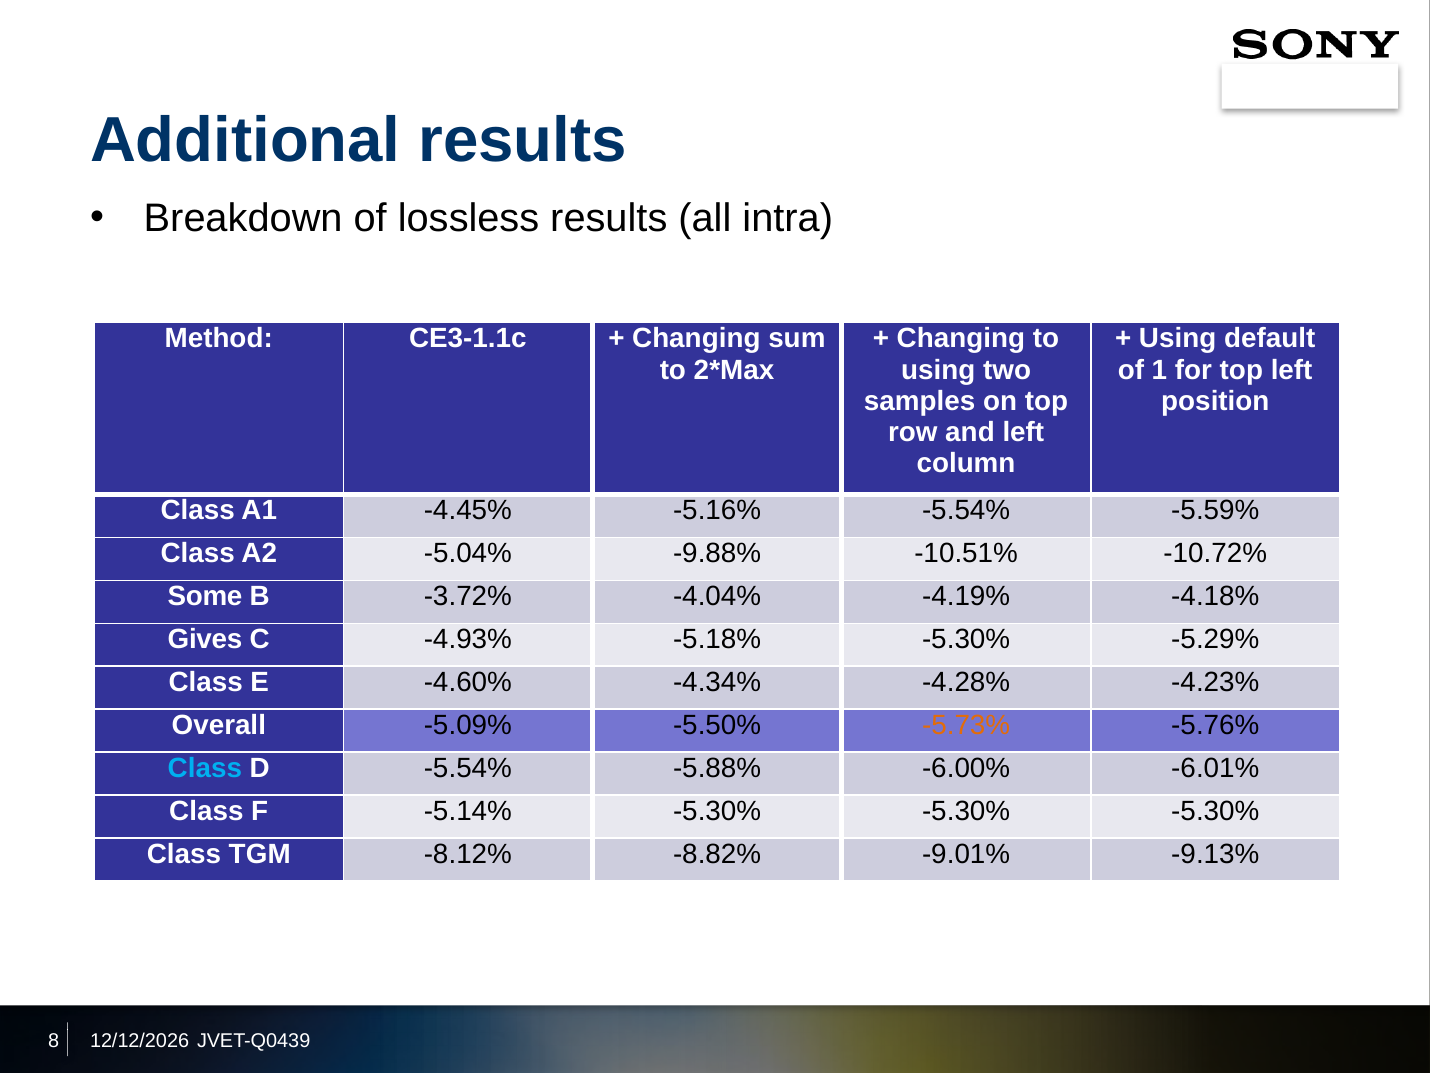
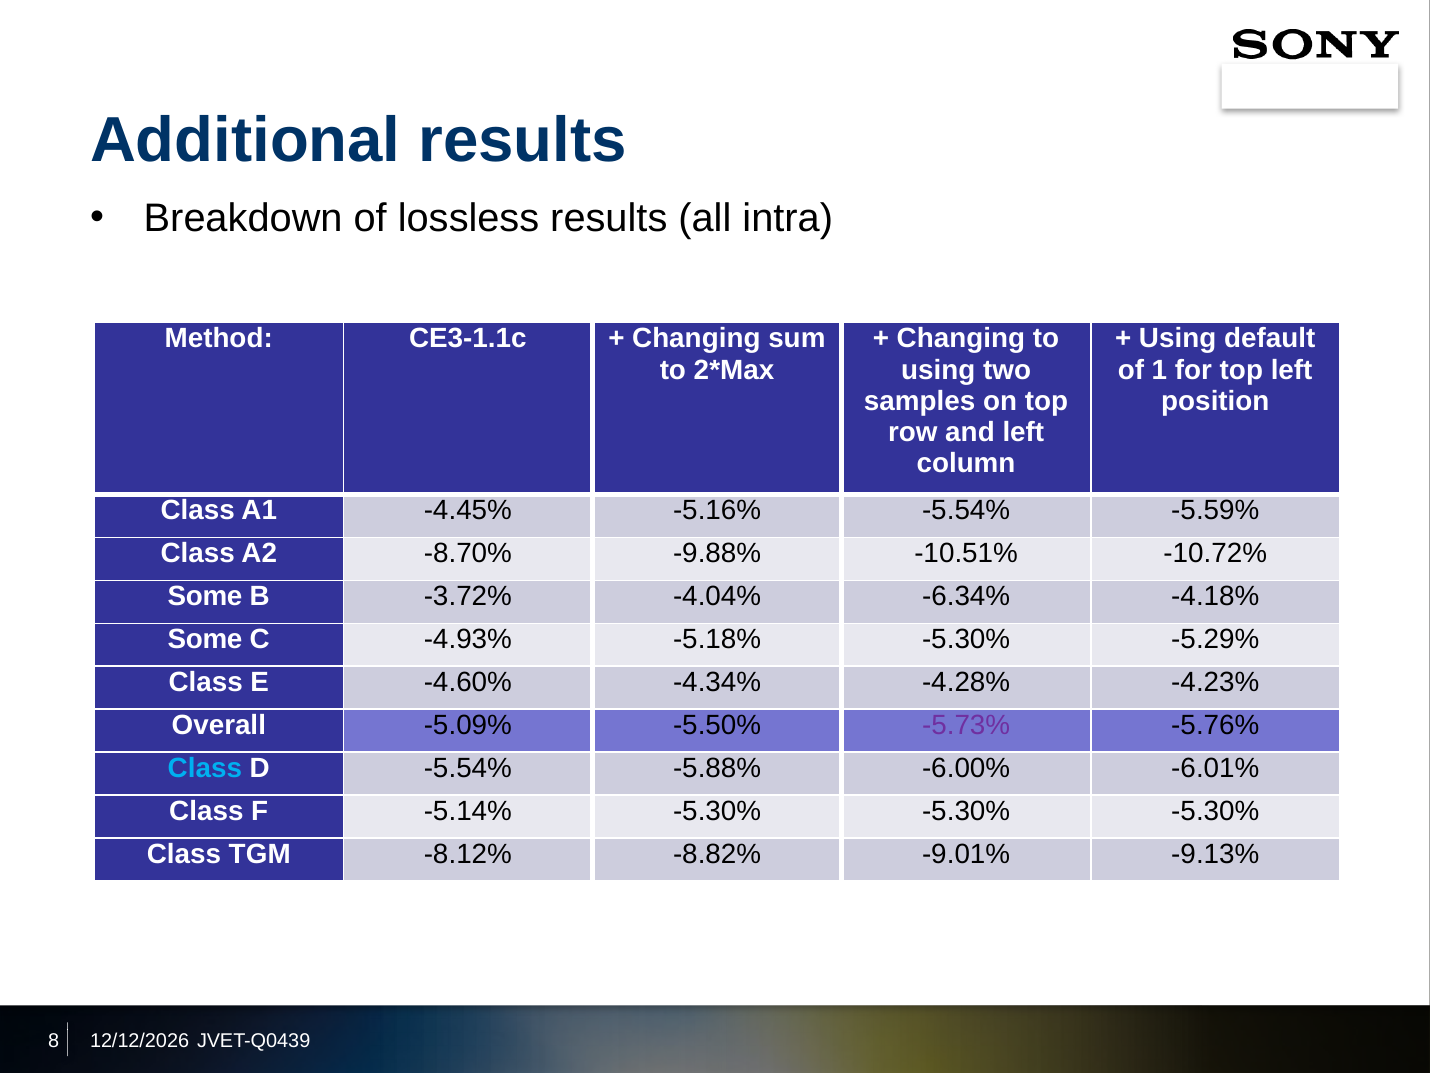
-5.04%: -5.04% -> -8.70%
-4.19%: -4.19% -> -6.34%
Gives at (205, 639): Gives -> Some
-5.73% colour: orange -> purple
